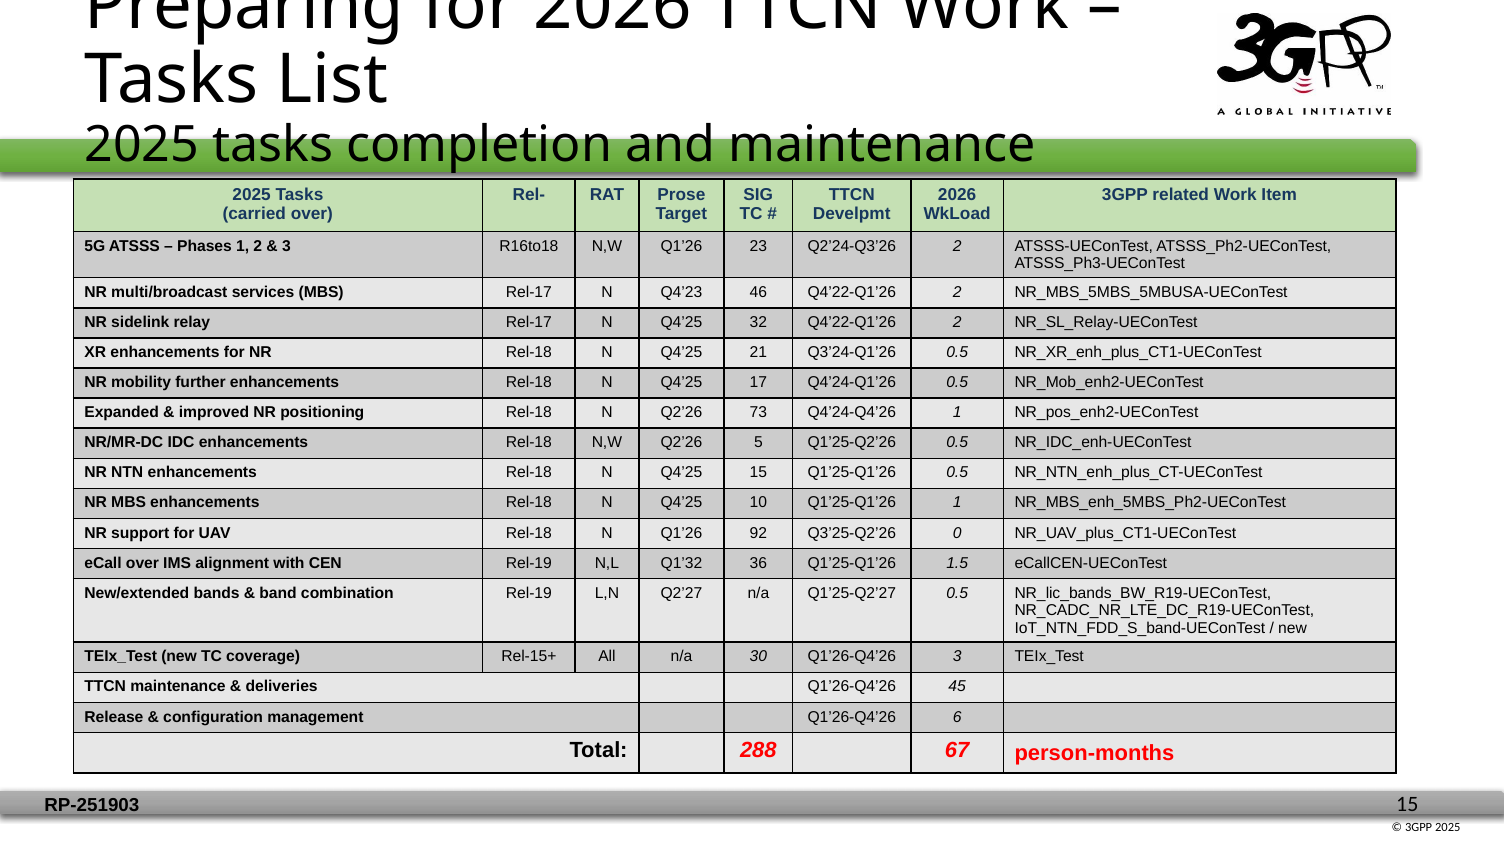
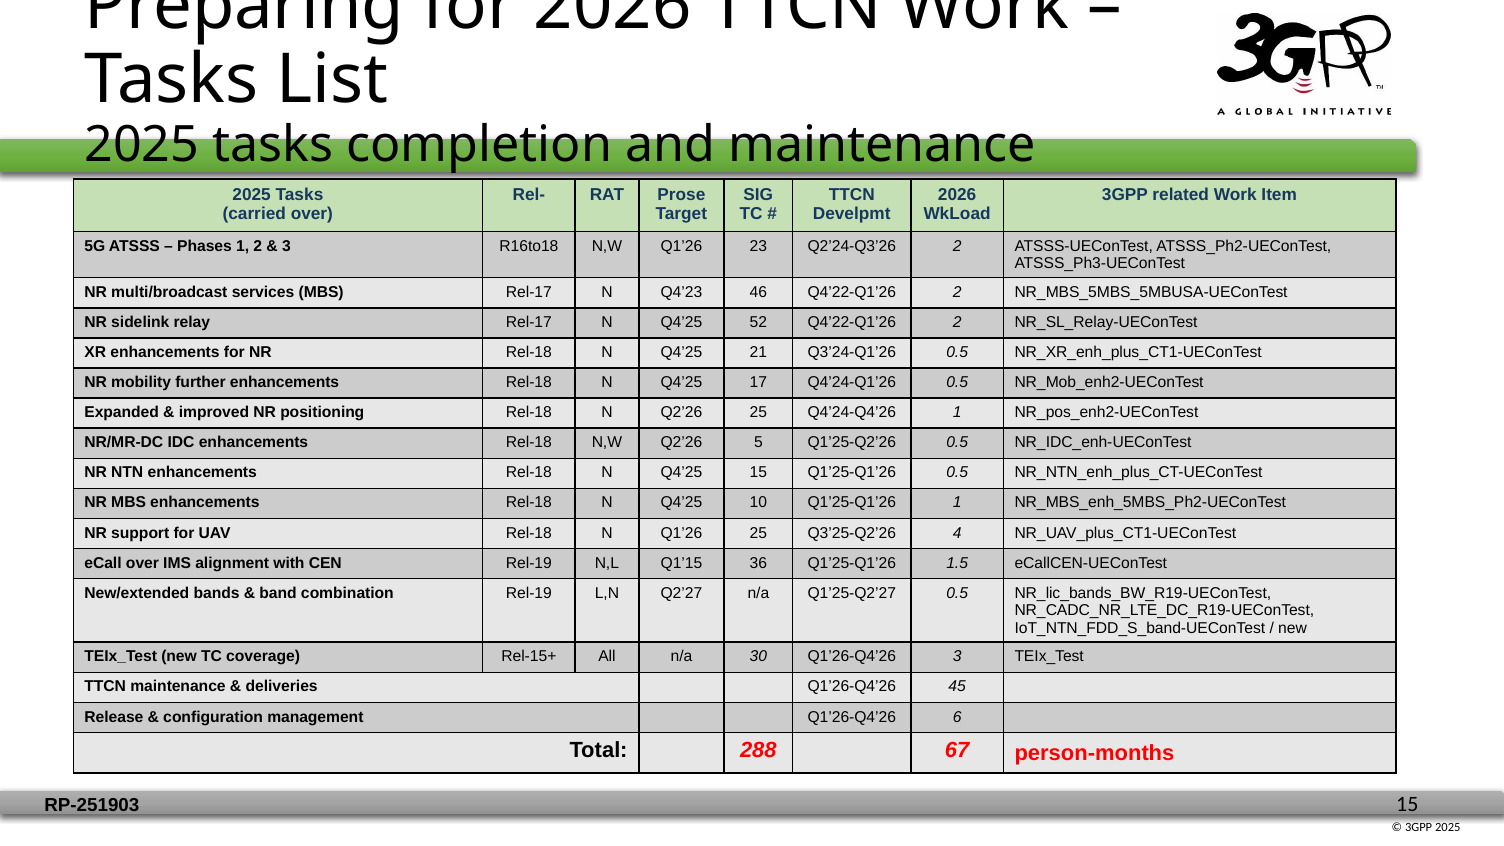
32: 32 -> 52
Q2’26 73: 73 -> 25
Q1’26 92: 92 -> 25
0: 0 -> 4
Q1’32: Q1’32 -> Q1’15
